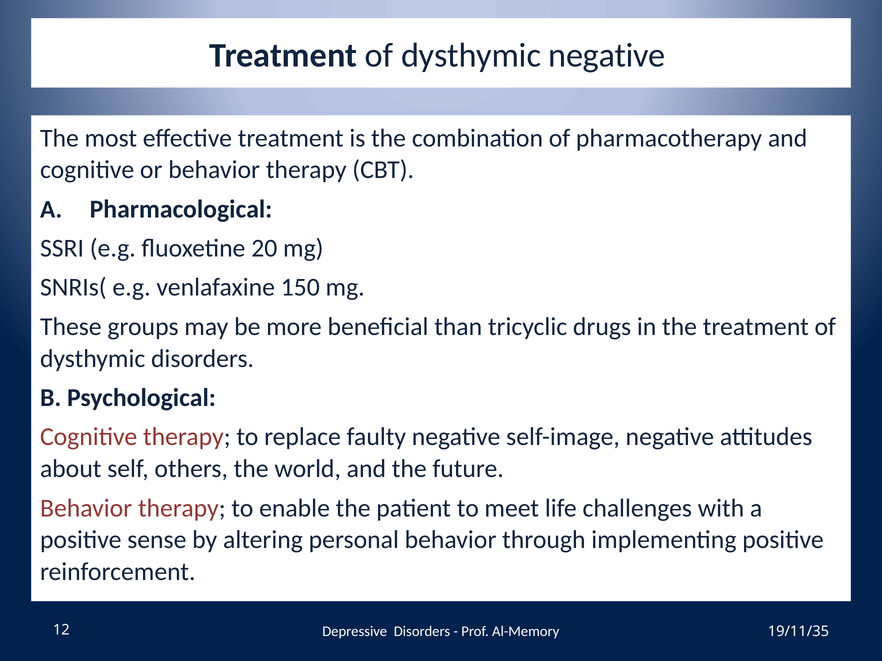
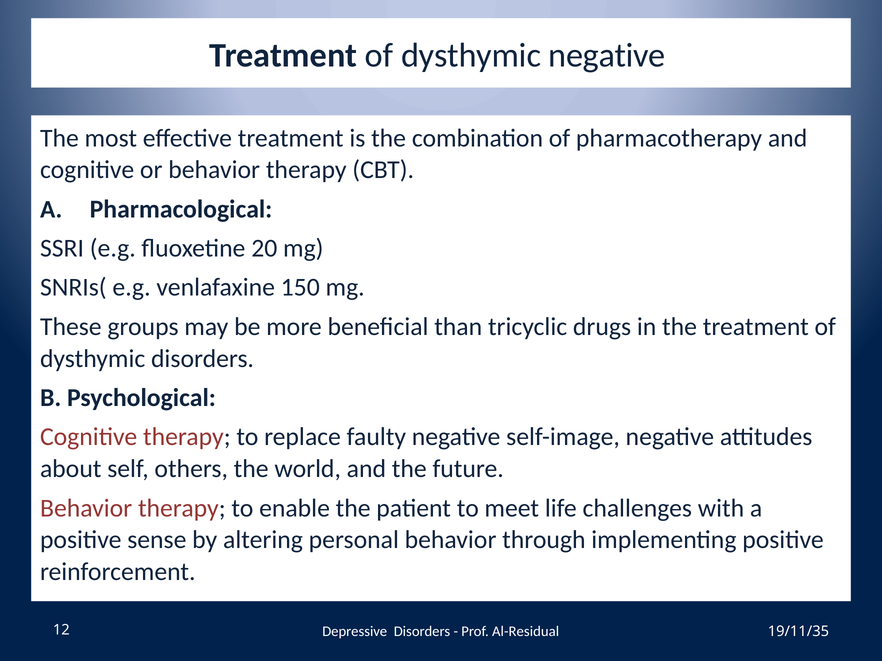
Al-Memory: Al-Memory -> Al-Residual
